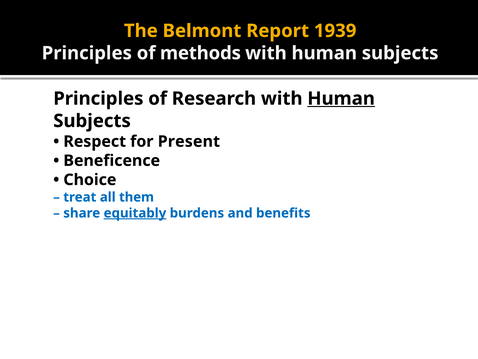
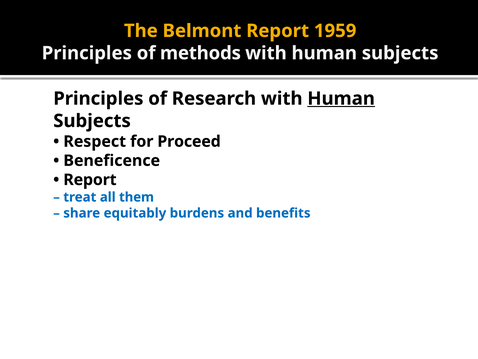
1939: 1939 -> 1959
Present: Present -> Proceed
Choice at (90, 180): Choice -> Report
equitably underline: present -> none
